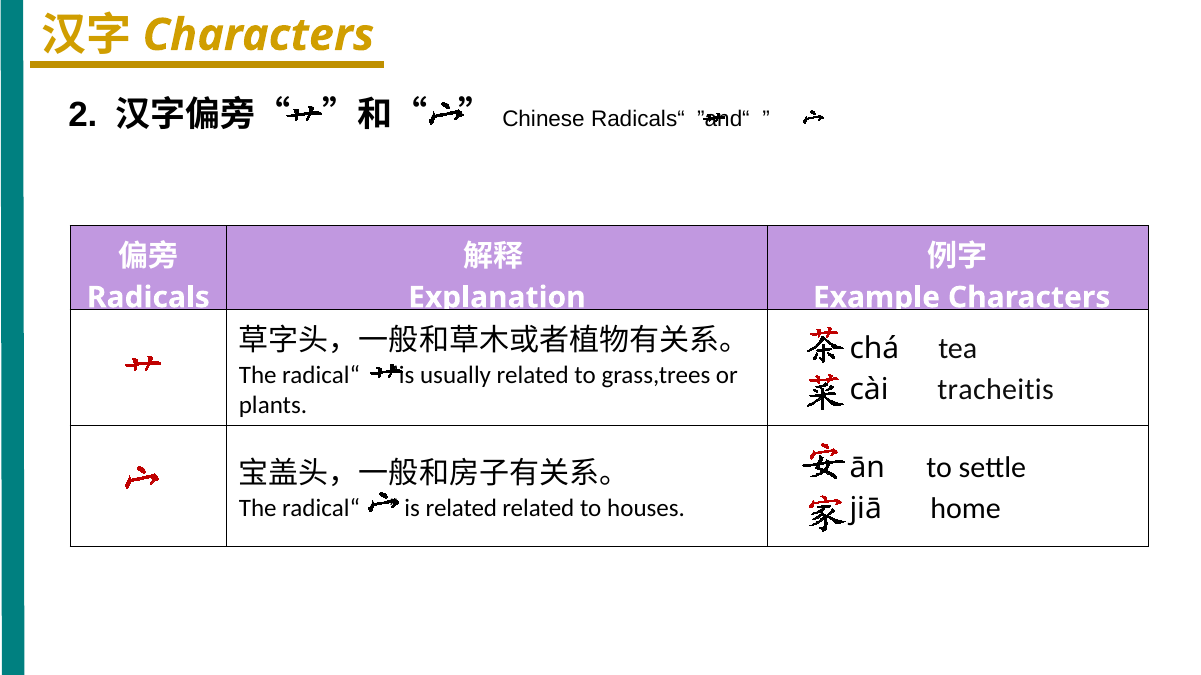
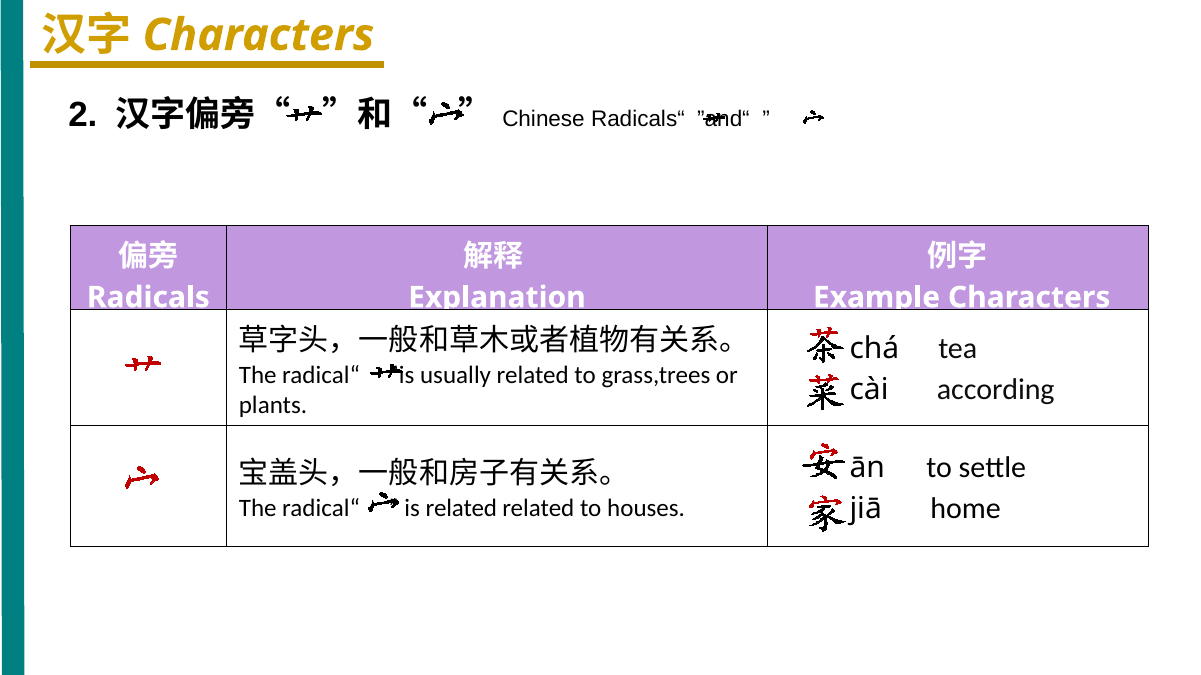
tracheitis: tracheitis -> according
